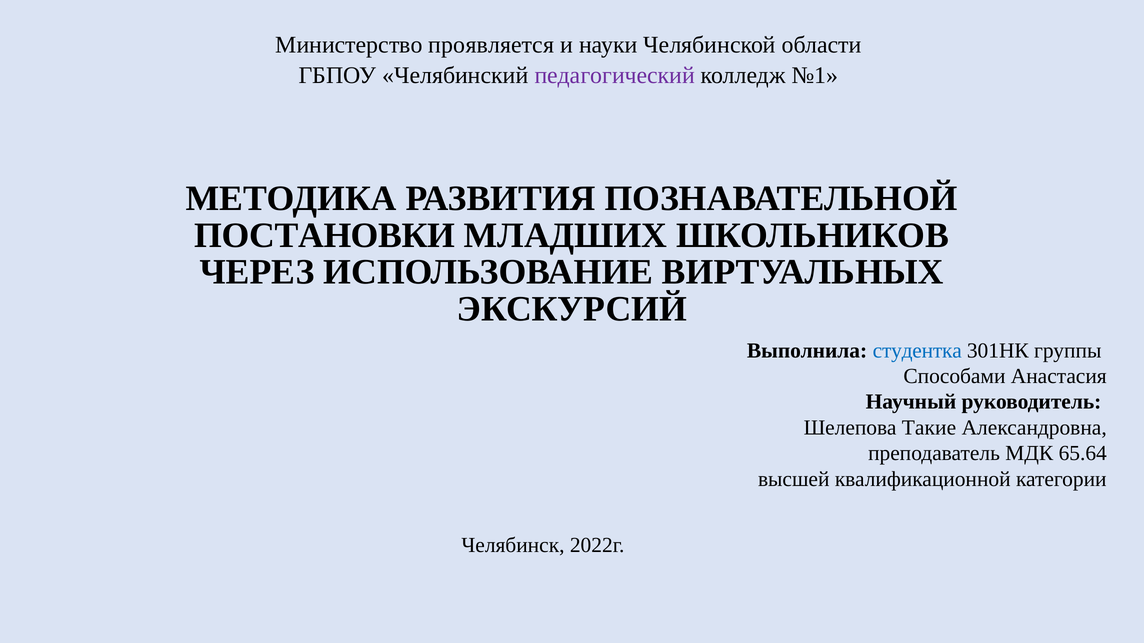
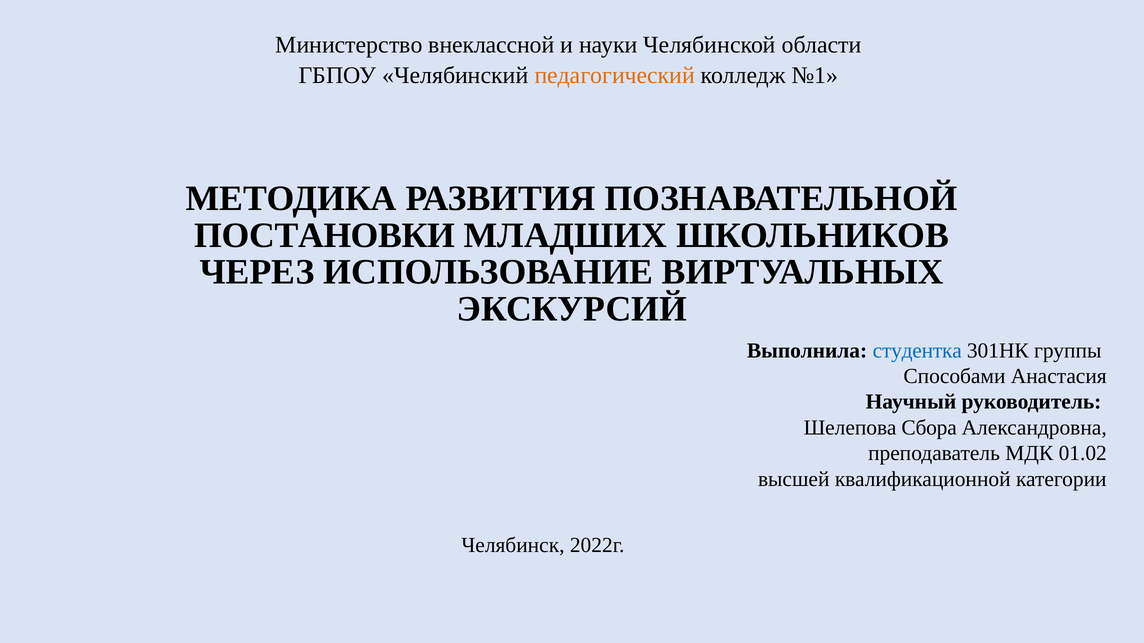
проявляется: проявляется -> внеклассной
педагогический colour: purple -> orange
Такие: Такие -> Сбора
65.64: 65.64 -> 01.02
